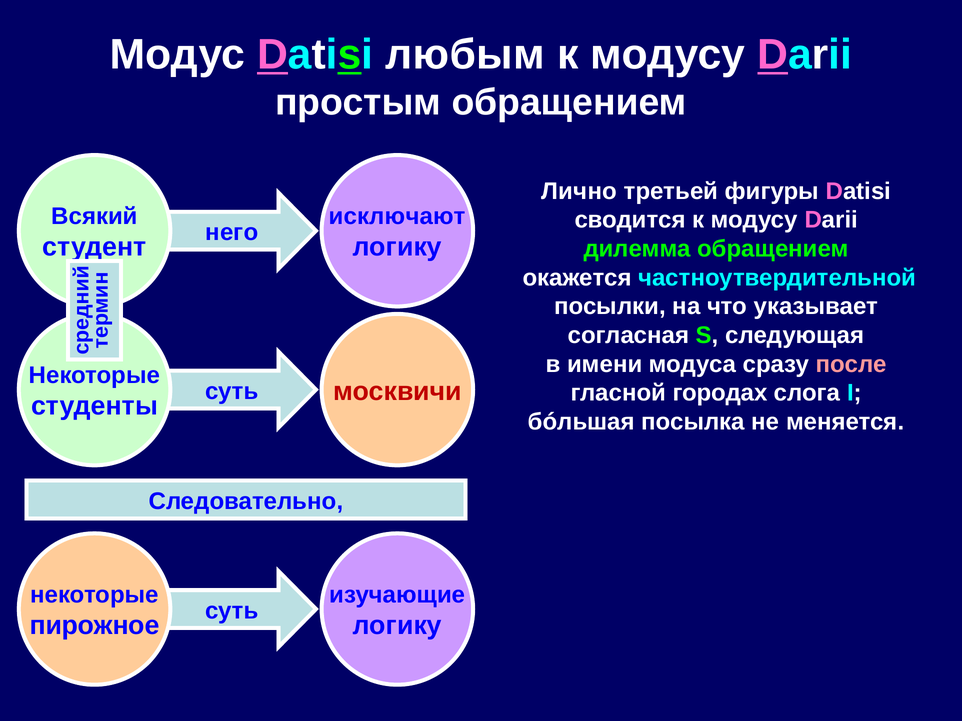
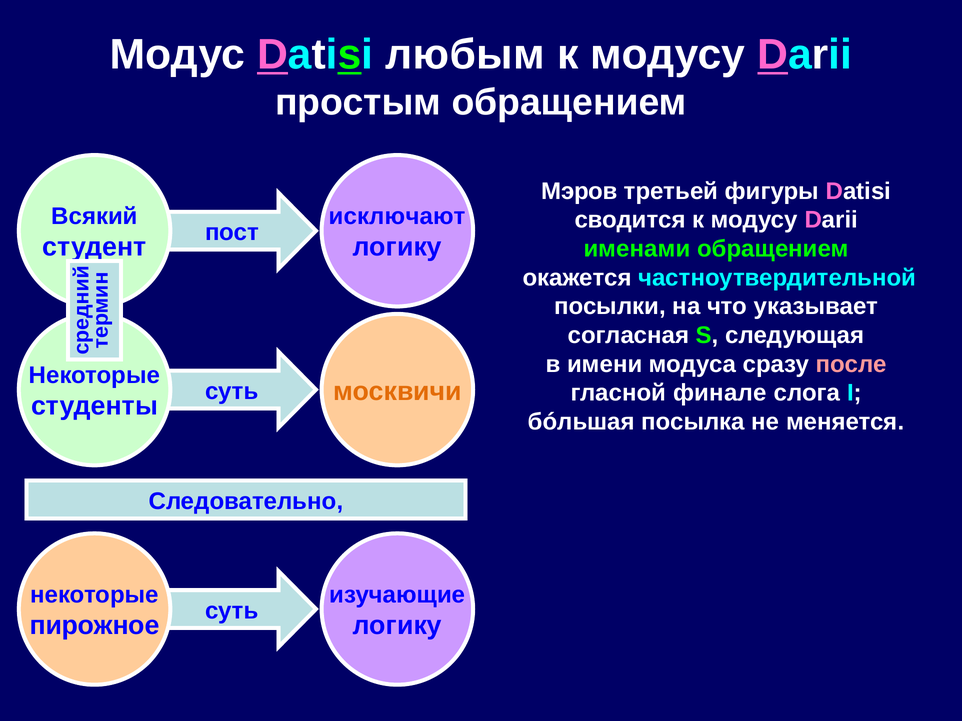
Лично: Лично -> Мэров
него: него -> пост
дилемма: дилемма -> именами
москвичи colour: red -> orange
городах: городах -> финале
